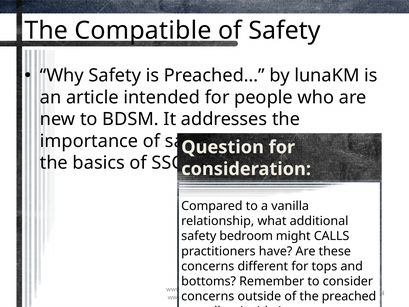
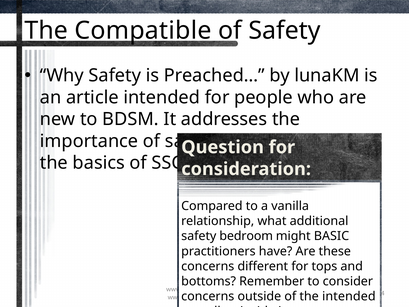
might CALLS: CALLS -> BASIC
the preached: preached -> intended
